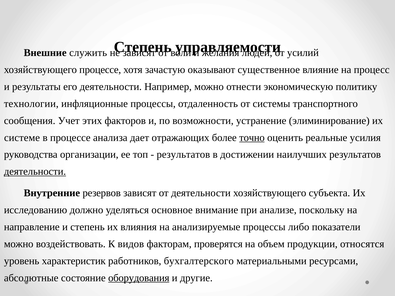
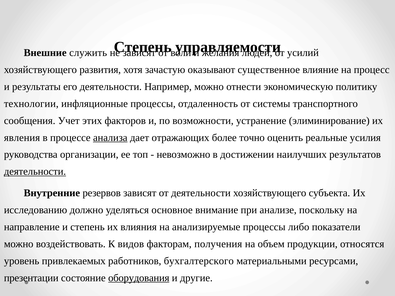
хозяйствующего процессе: процессе -> развития
системе: системе -> явления
анализа underline: none -> present
точно underline: present -> none
результатов at (183, 155): результатов -> невозможно
проверятся: проверятся -> получения
характеристик: характеристик -> привлекаемых
абсолютные: абсолютные -> презентации
